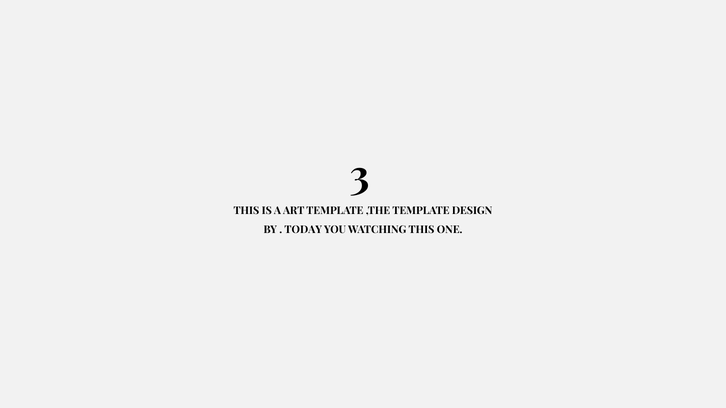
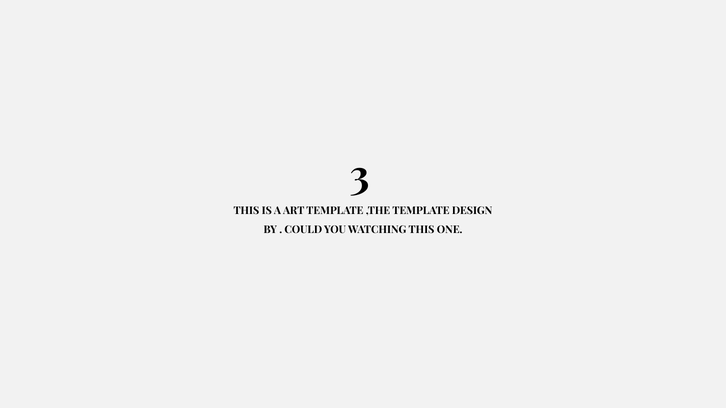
TODAY: TODAY -> COULD
